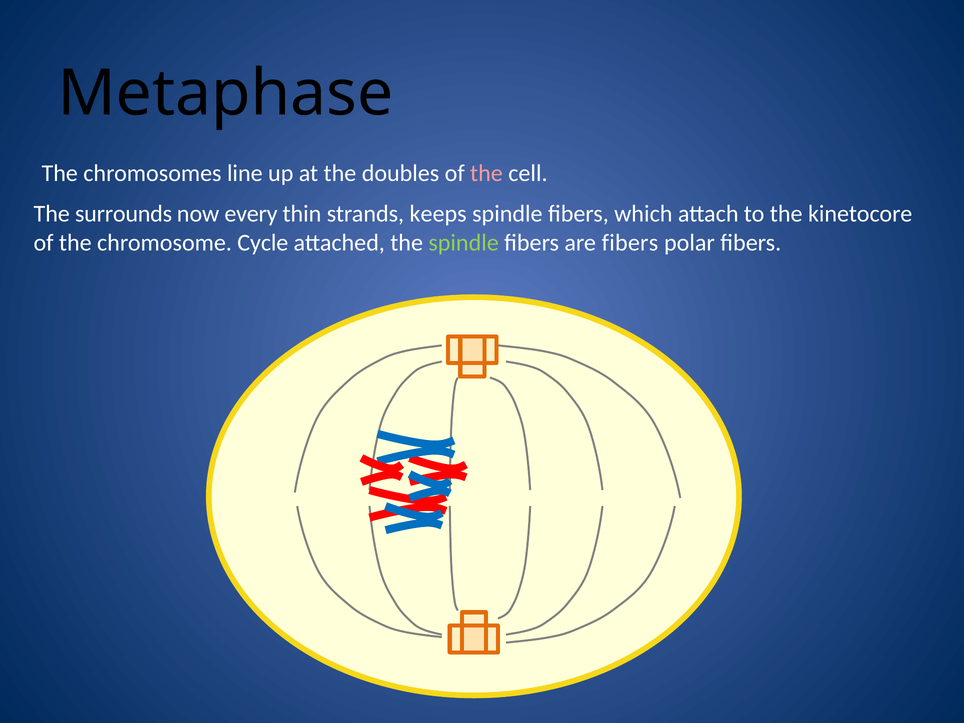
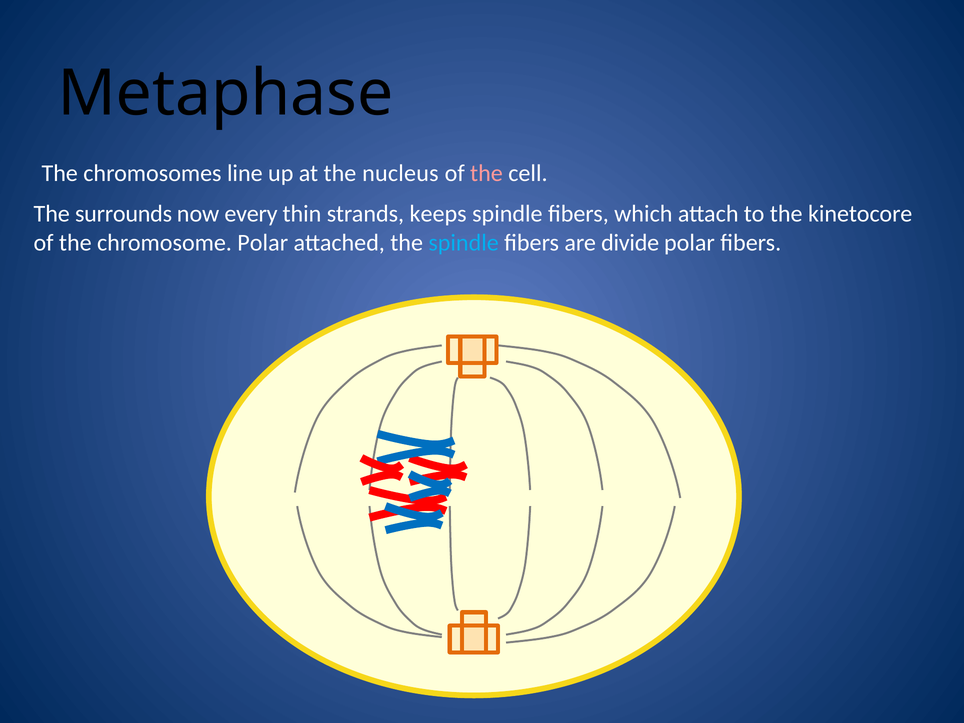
doubles: doubles -> nucleus
chromosome Cycle: Cycle -> Polar
spindle at (464, 243) colour: light green -> light blue
are fibers: fibers -> divide
